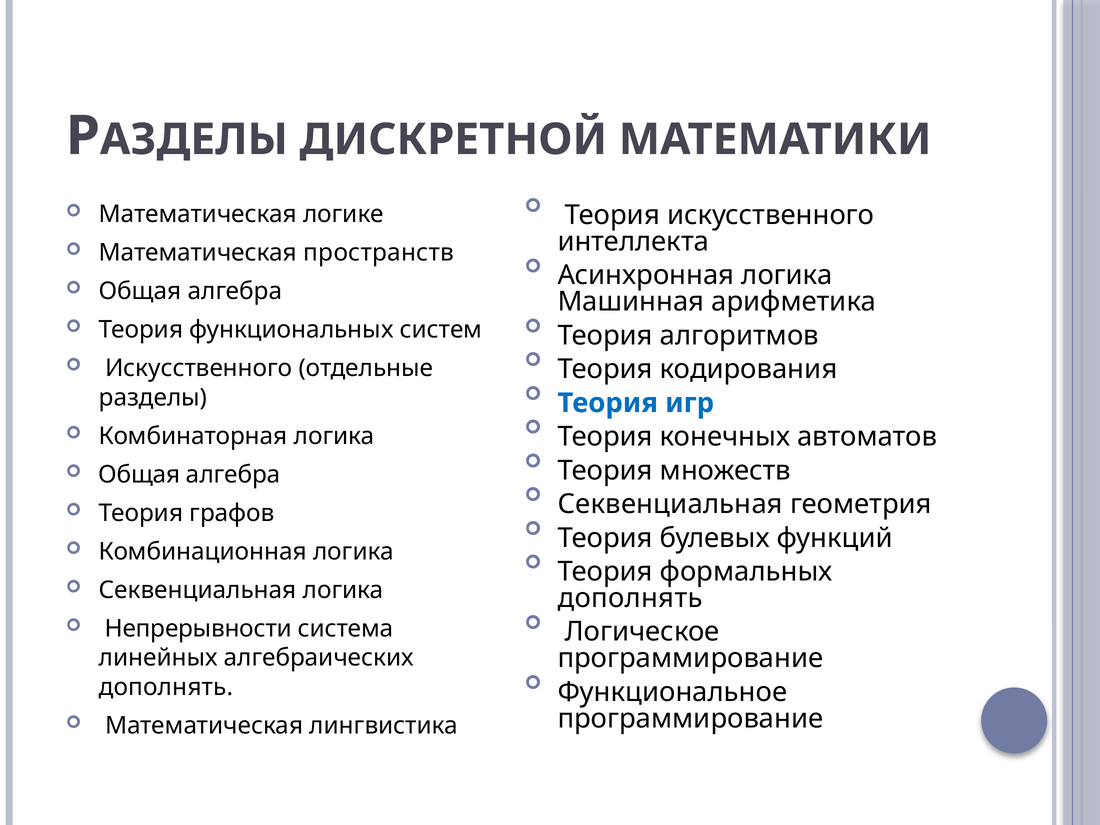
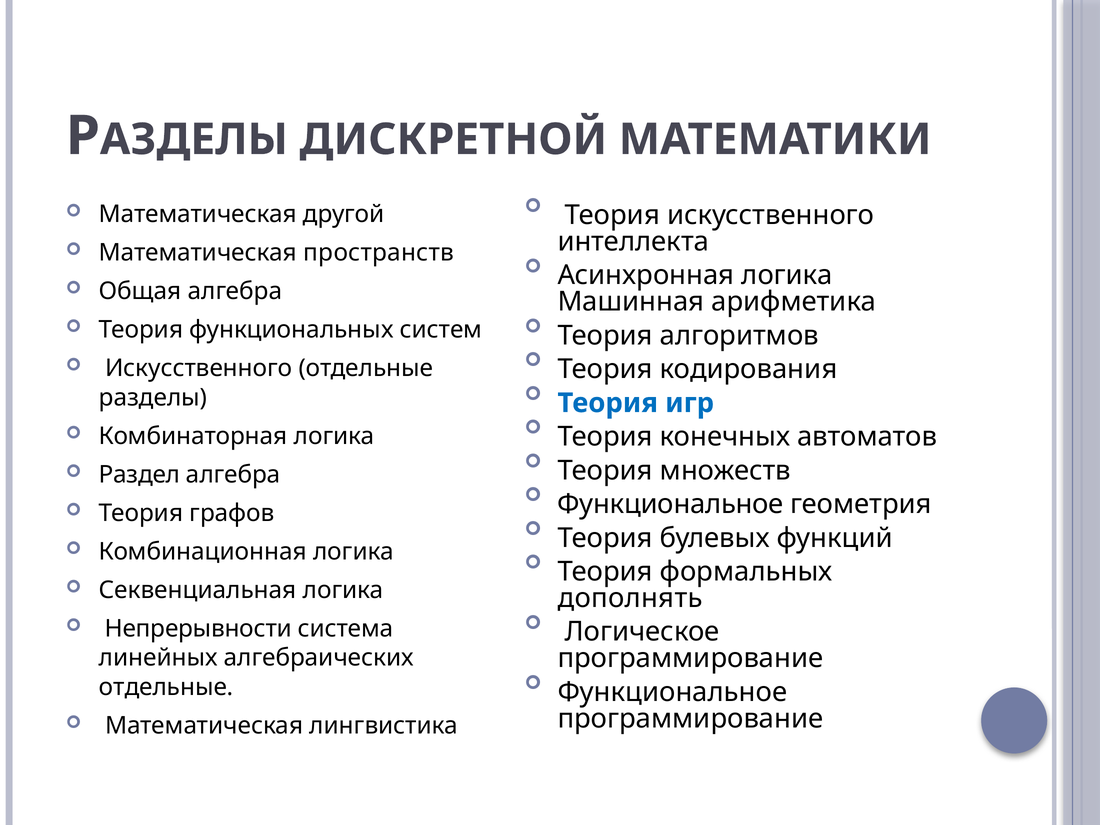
логике: логике -> другой
Общая at (139, 475): Общая -> Раздел
Секвенциальная at (670, 504): Секвенциальная -> Функциональное
дополнять at (166, 687): дополнять -> отдельные
